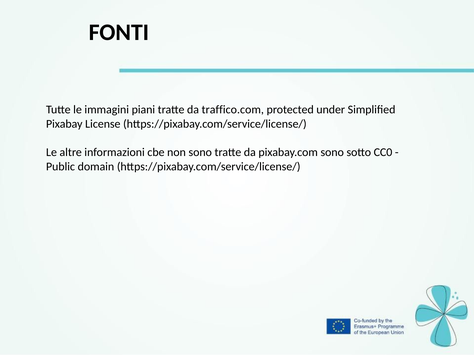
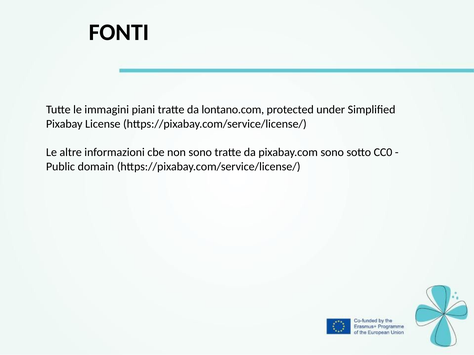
traffico.com: traffico.com -> lontano.com
